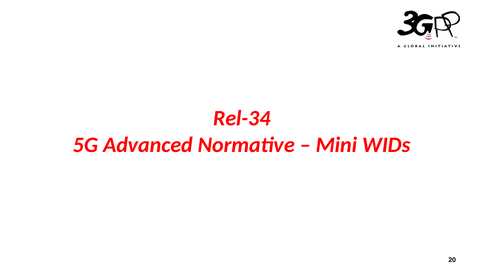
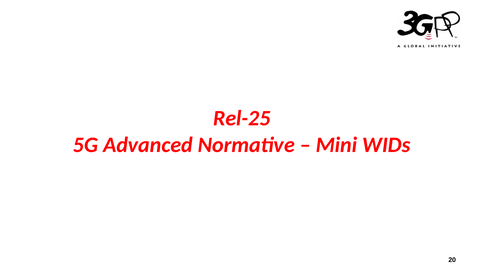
Rel-34: Rel-34 -> Rel-25
